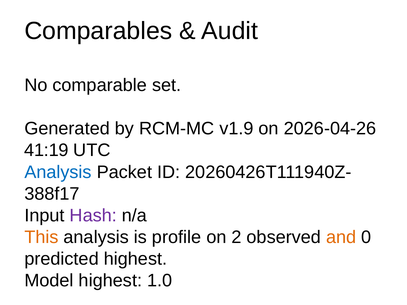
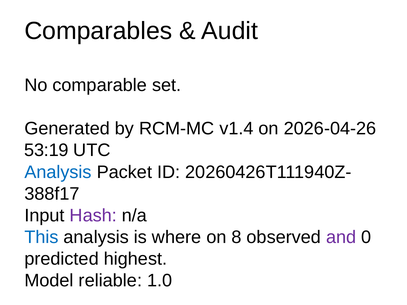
v1.9: v1.9 -> v1.4
41:19: 41:19 -> 53:19
This colour: orange -> blue
profile: profile -> where
2: 2 -> 8
and colour: orange -> purple
Model highest: highest -> reliable
